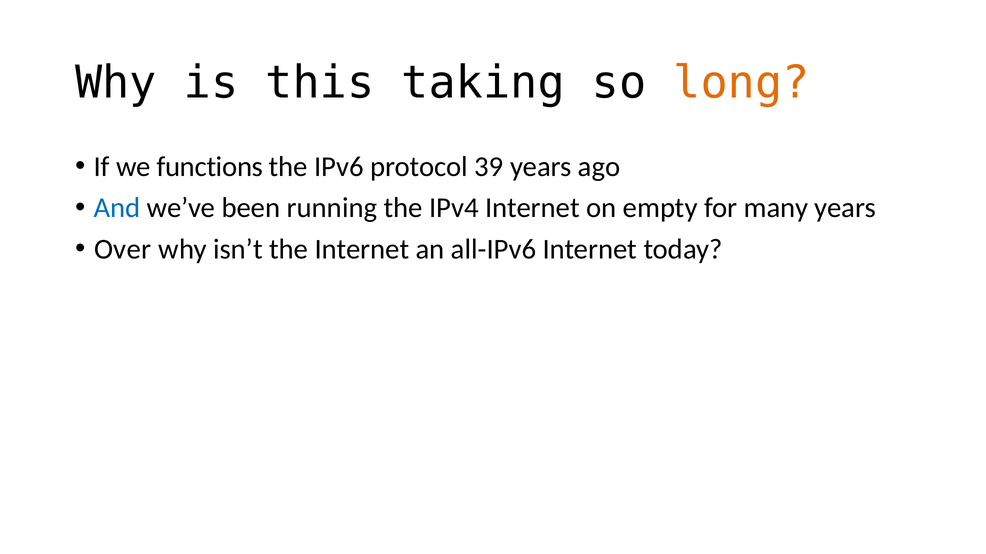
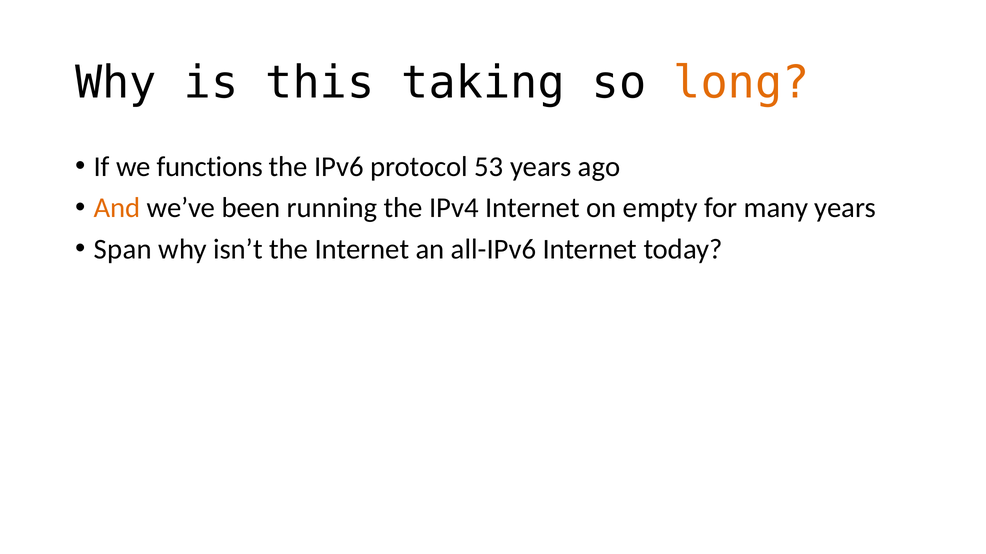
39: 39 -> 53
And colour: blue -> orange
Over: Over -> Span
